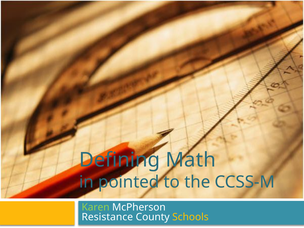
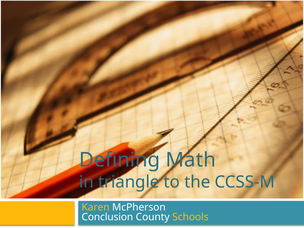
pointed: pointed -> triangle
Karen colour: light green -> yellow
Resistance: Resistance -> Conclusion
